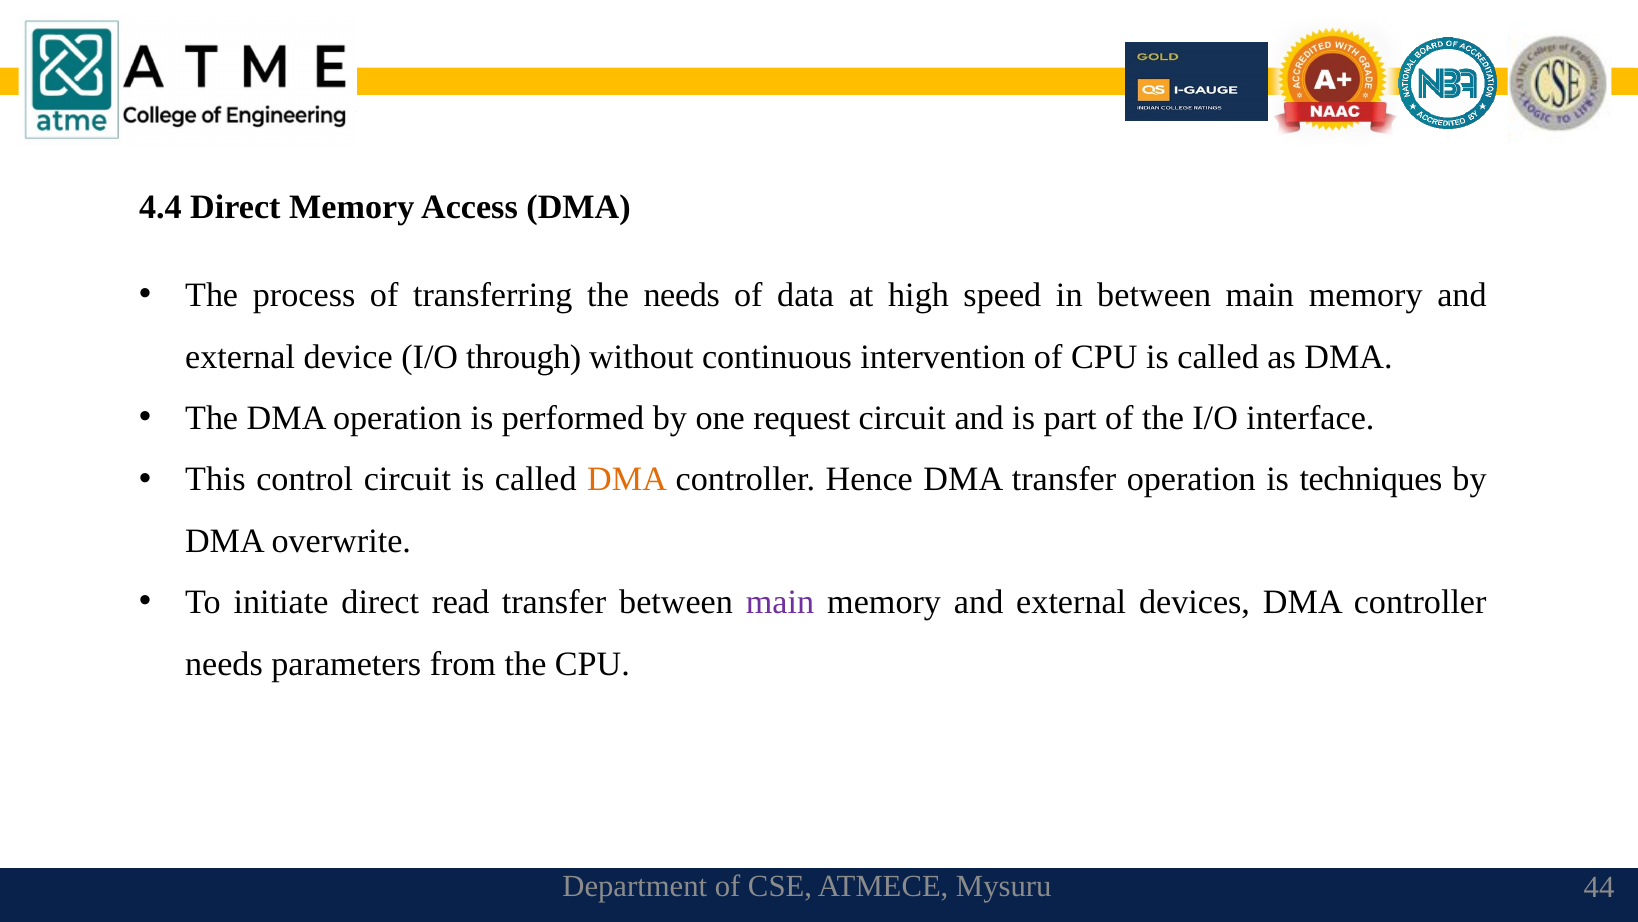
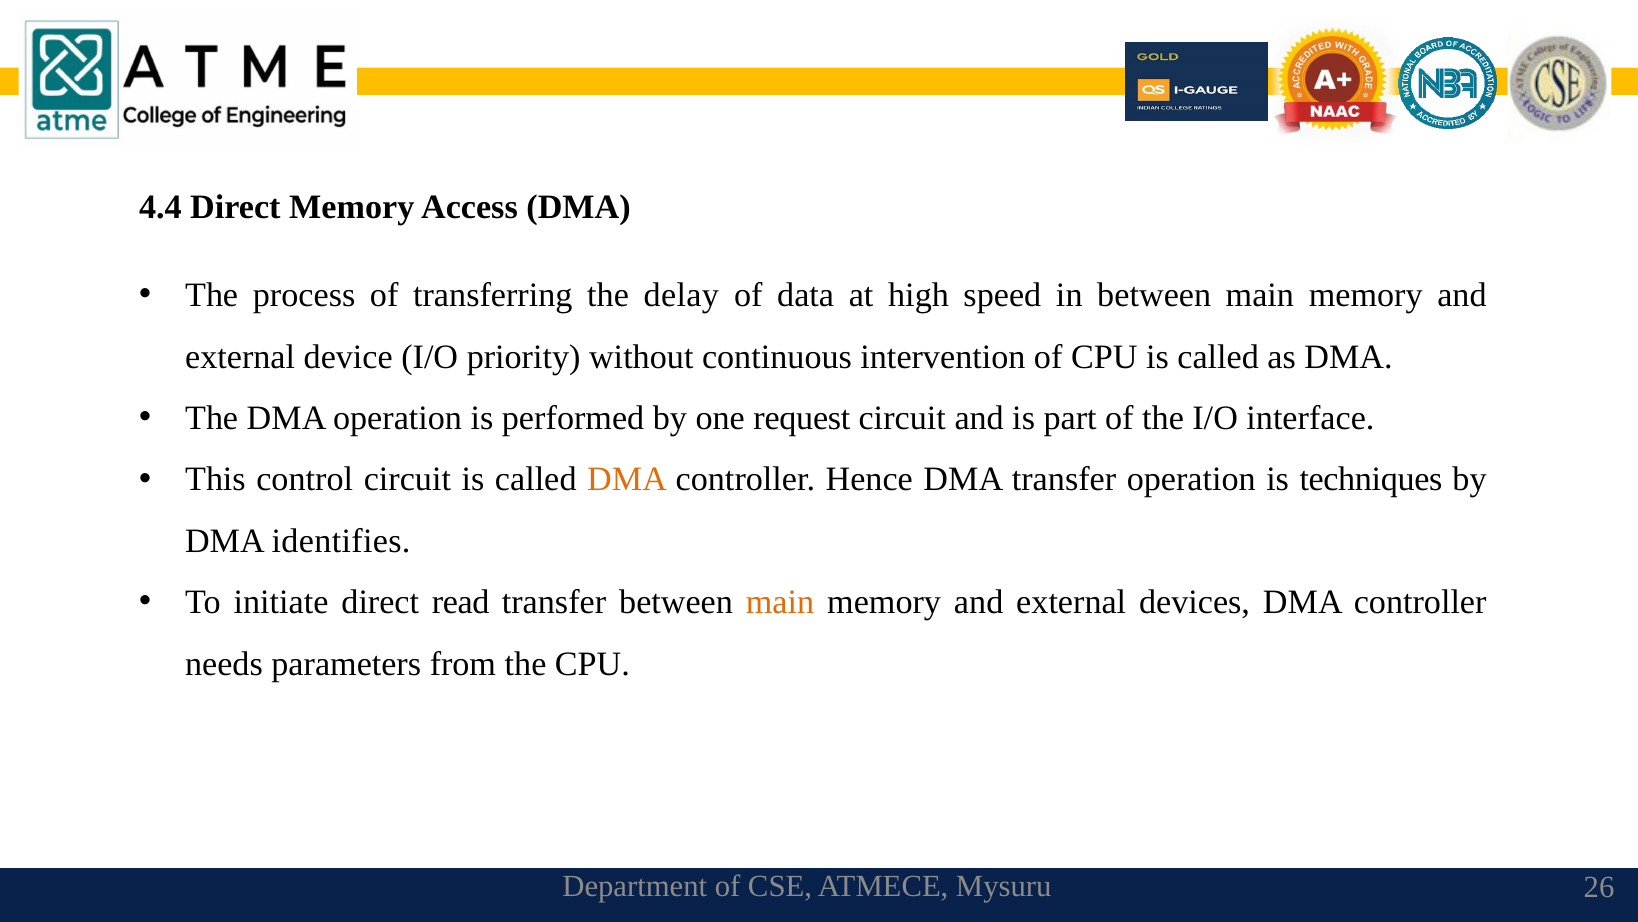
the needs: needs -> delay
through: through -> priority
overwrite: overwrite -> identifies
main at (780, 602) colour: purple -> orange
44: 44 -> 26
